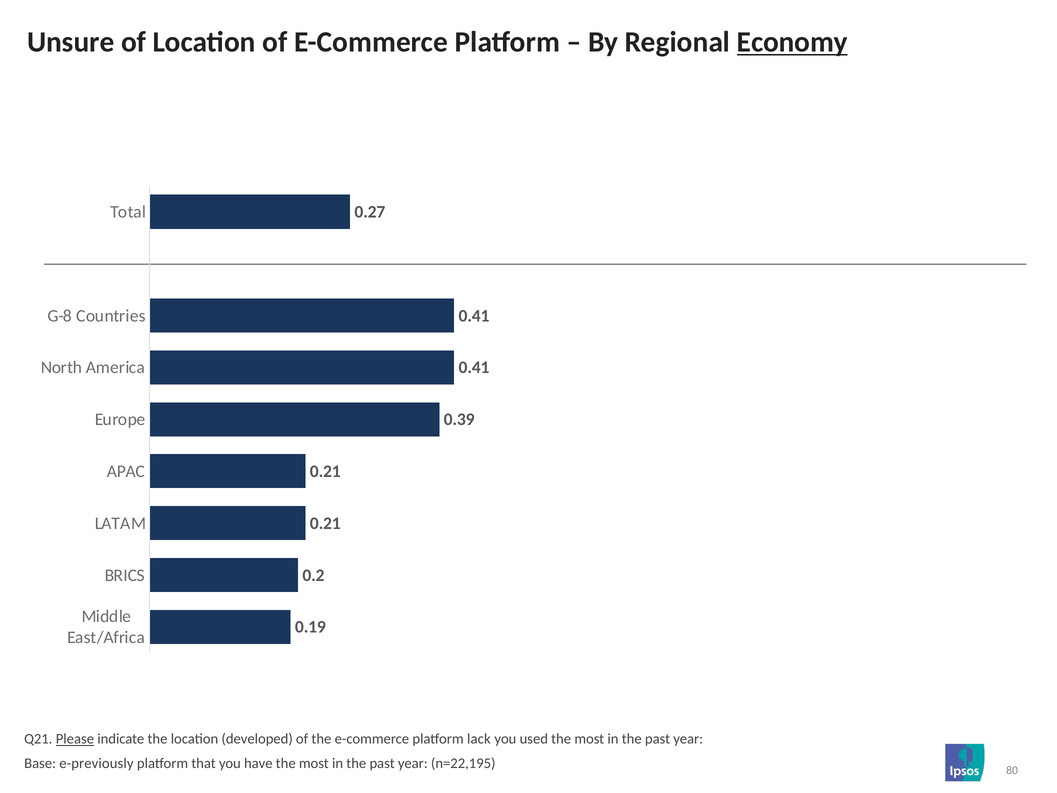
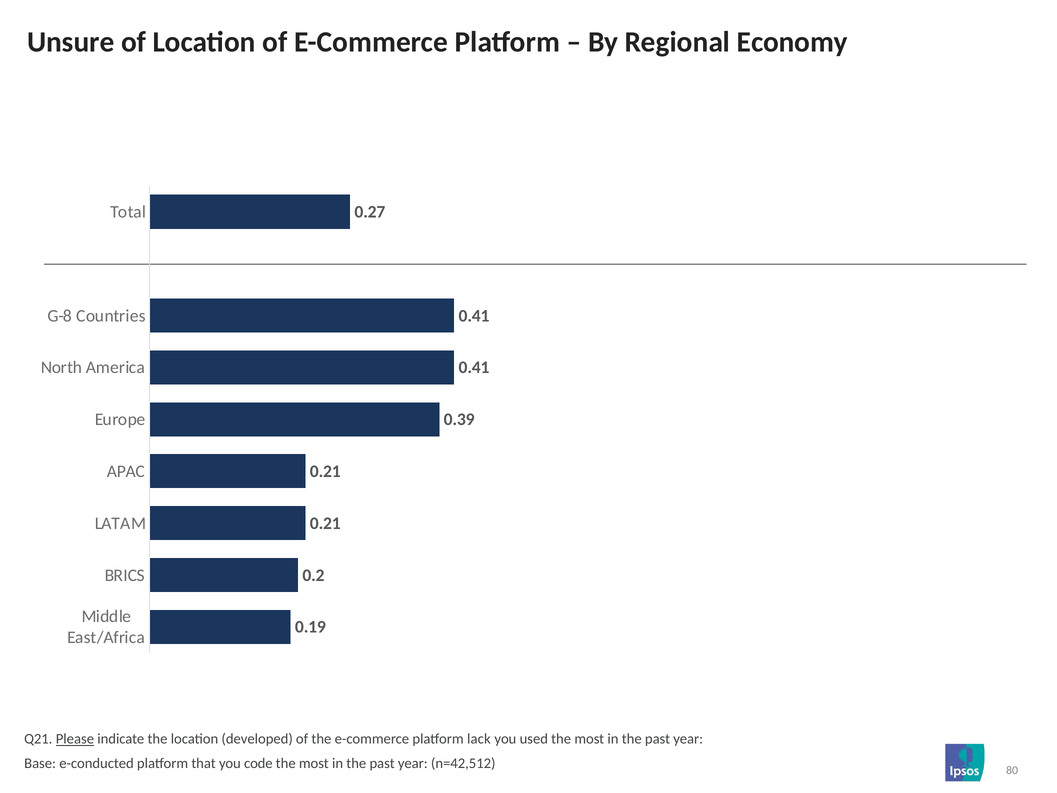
Economy underline: present -> none
e-previously: e-previously -> e-conducted
have: have -> code
n=22,195: n=22,195 -> n=42,512
